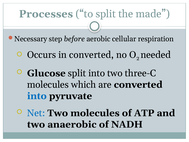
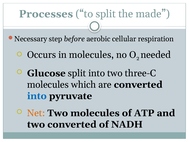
in converted: converted -> molecules
Net colour: blue -> orange
two anaerobic: anaerobic -> converted
